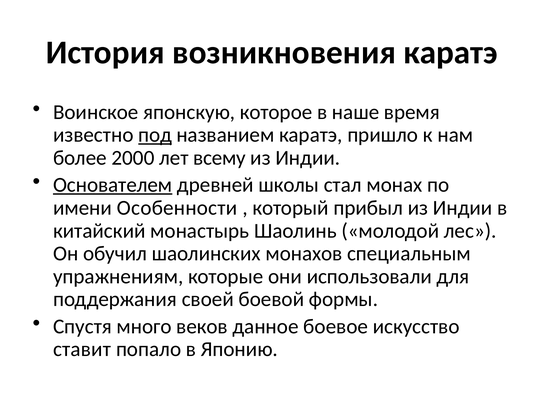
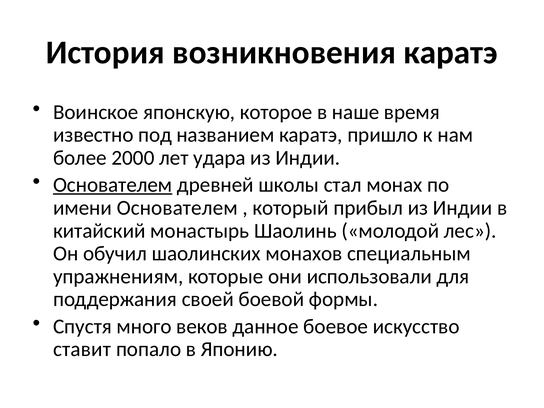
под underline: present -> none
всему: всему -> удара
имени Особенности: Особенности -> Основателем
